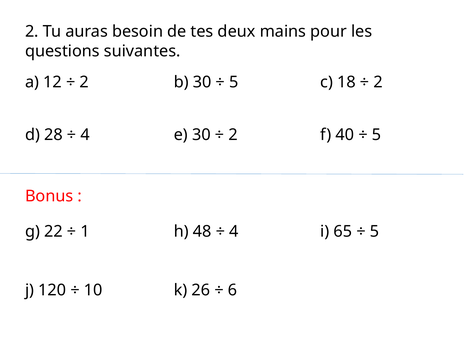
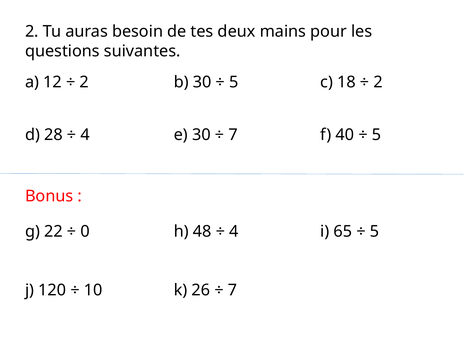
2 at (233, 135): 2 -> 7
1: 1 -> 0
6 at (233, 291): 6 -> 7
